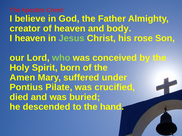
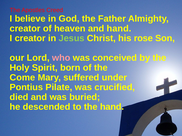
and body: body -> hand
I heaven: heaven -> creator
who colour: light green -> pink
Amen: Amen -> Come
